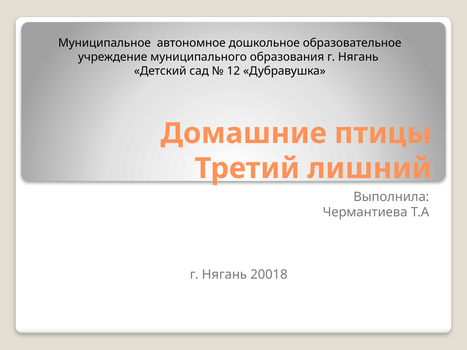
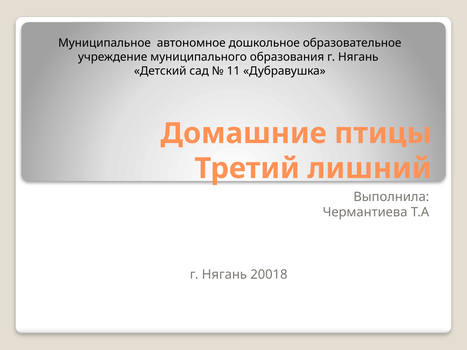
12: 12 -> 11
